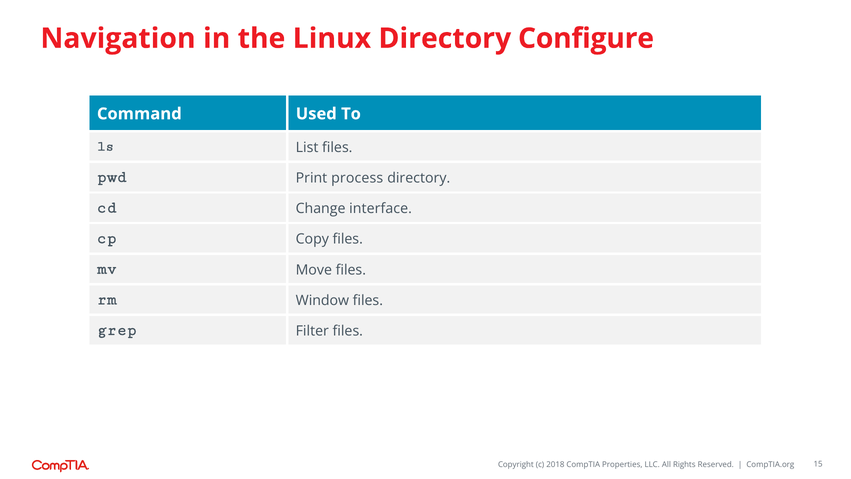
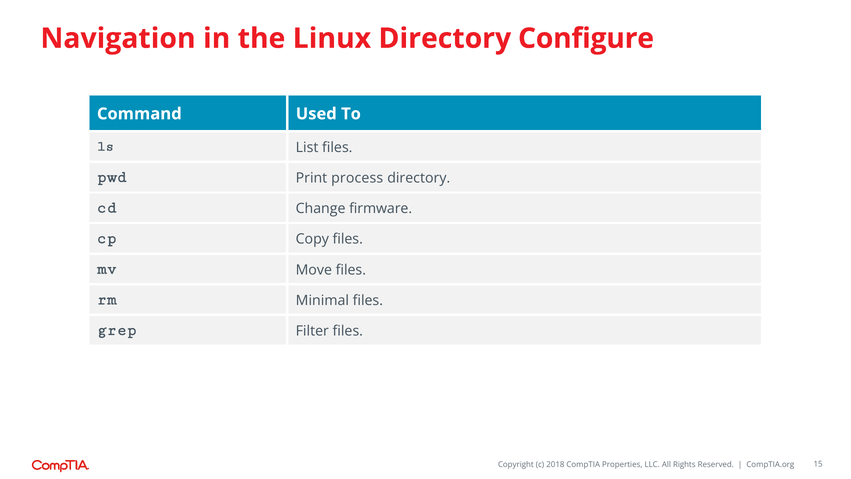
interface: interface -> firmware
Window: Window -> Minimal
